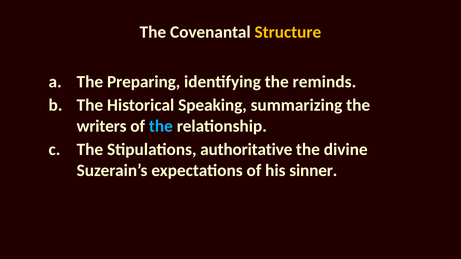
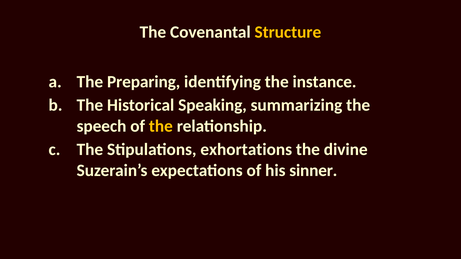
reminds: reminds -> instance
writers: writers -> speech
the at (161, 126) colour: light blue -> yellow
authoritative: authoritative -> exhortations
